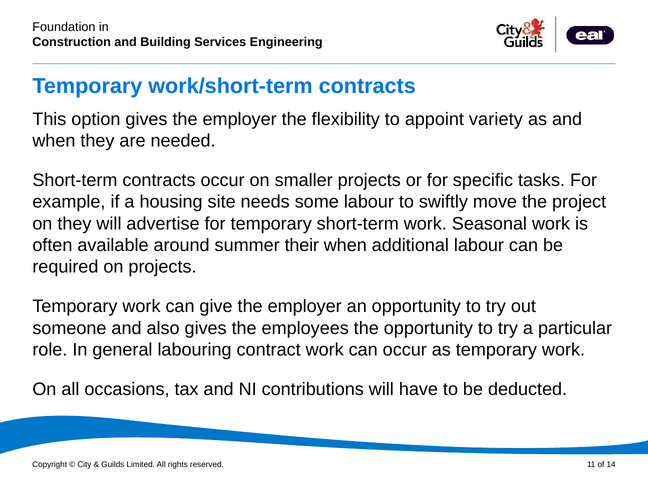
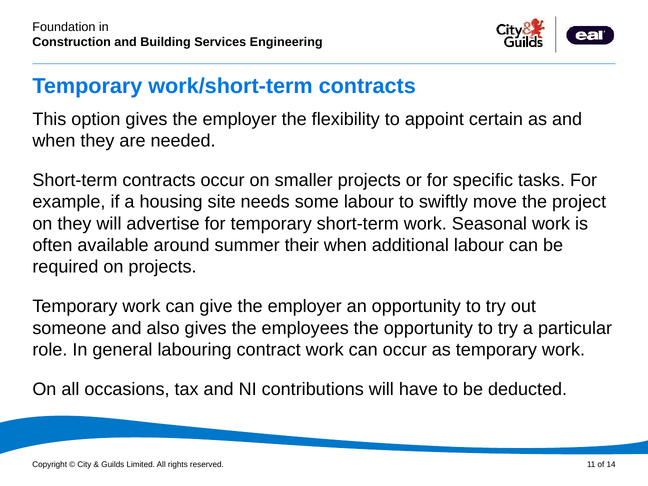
variety: variety -> certain
